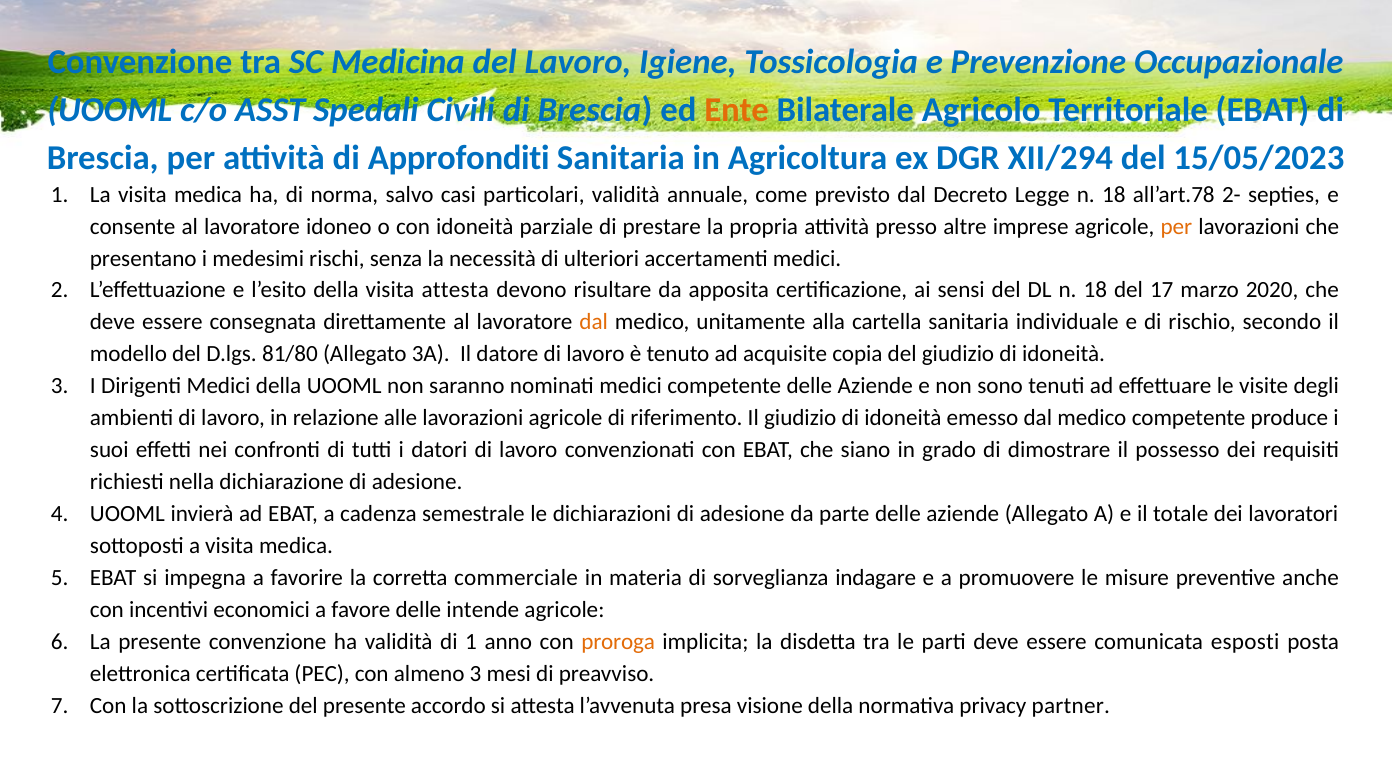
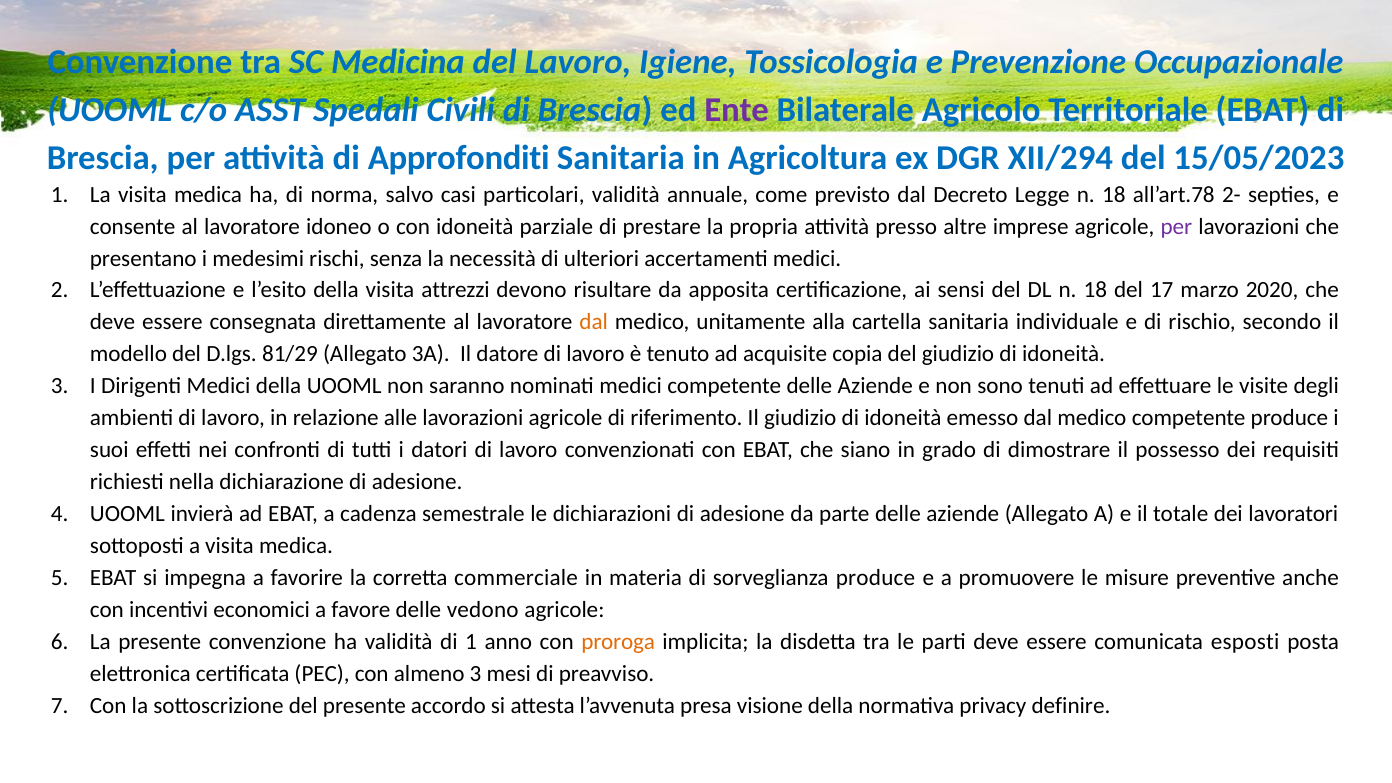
Ente colour: orange -> purple
per at (1176, 226) colour: orange -> purple
visita attesta: attesta -> attrezzi
81/80: 81/80 -> 81/29
sorveglianza indagare: indagare -> produce
intende: intende -> vedono
partner: partner -> definire
